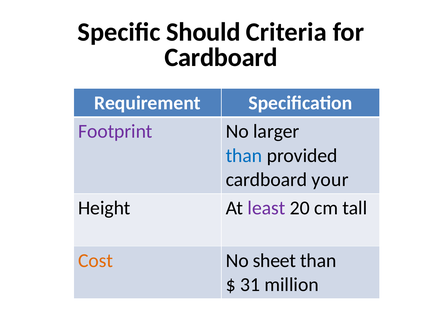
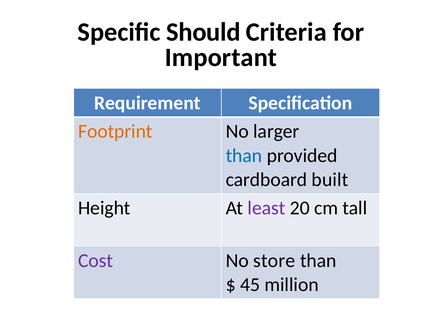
Cardboard at (221, 58): Cardboard -> Important
Footprint colour: purple -> orange
your: your -> built
Cost colour: orange -> purple
sheet: sheet -> store
31: 31 -> 45
